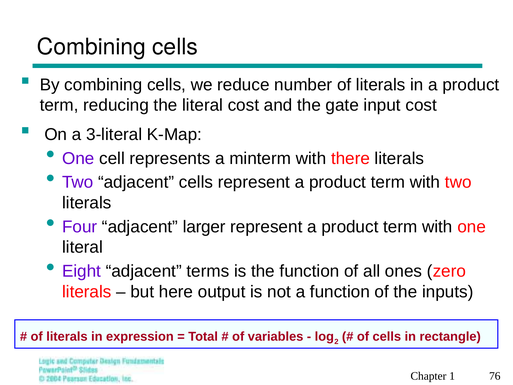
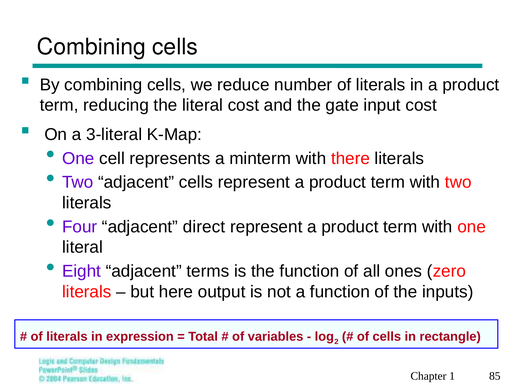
larger: larger -> direct
76: 76 -> 85
